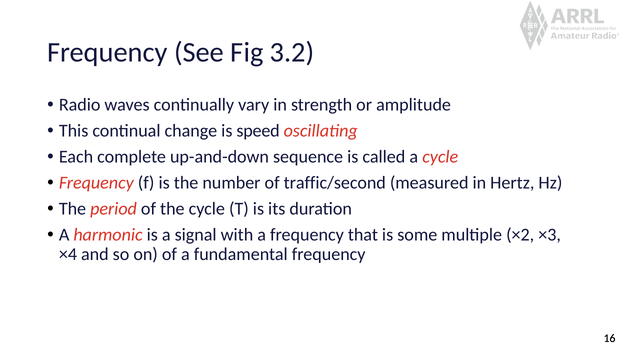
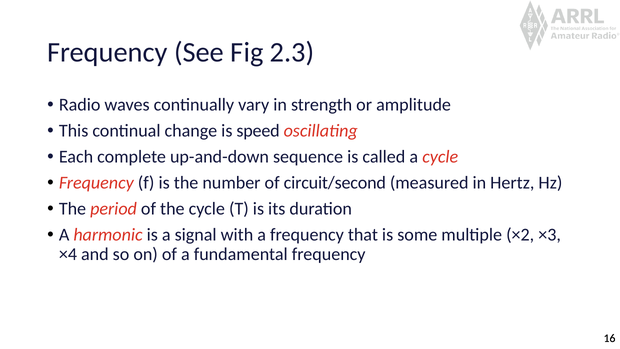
3.2: 3.2 -> 2.3
traffic/second: traffic/second -> circuit/second
